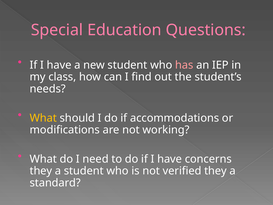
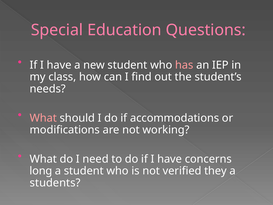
What at (43, 118) colour: yellow -> pink
they at (41, 171): they -> long
standard: standard -> students
